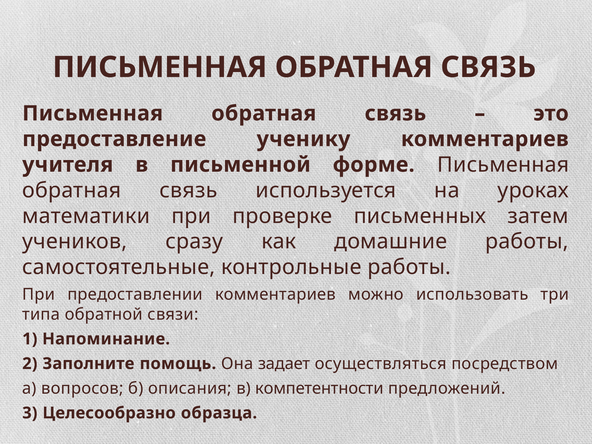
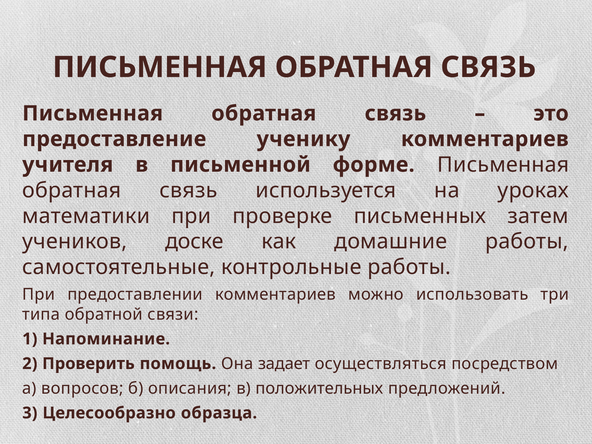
сразу: сразу -> доске
Заполните: Заполните -> Проверить
компетентности: компетентности -> положительных
